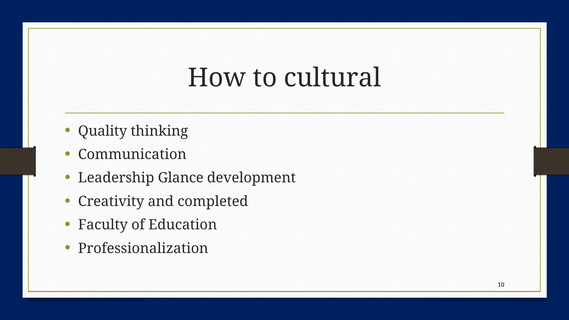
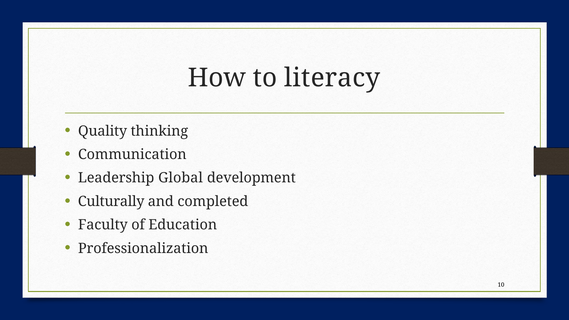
cultural: cultural -> literacy
Glance: Glance -> Global
Creativity: Creativity -> Culturally
